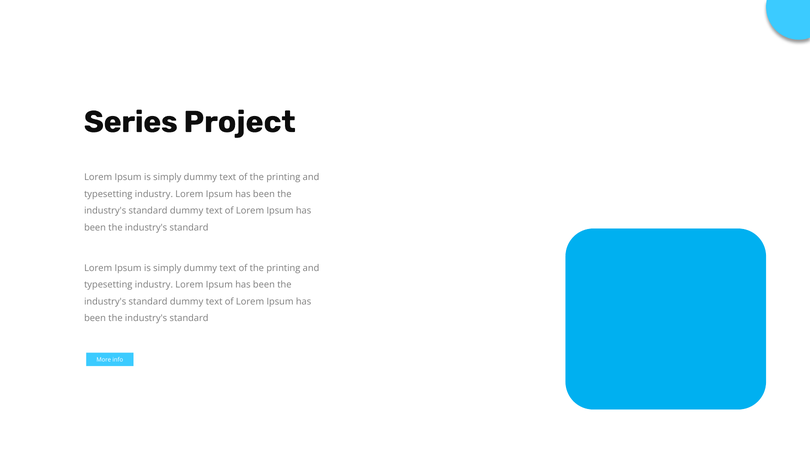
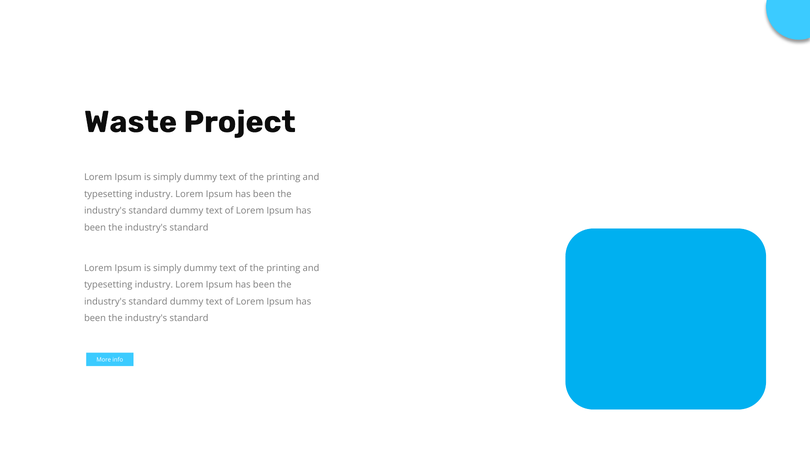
Series: Series -> Waste
